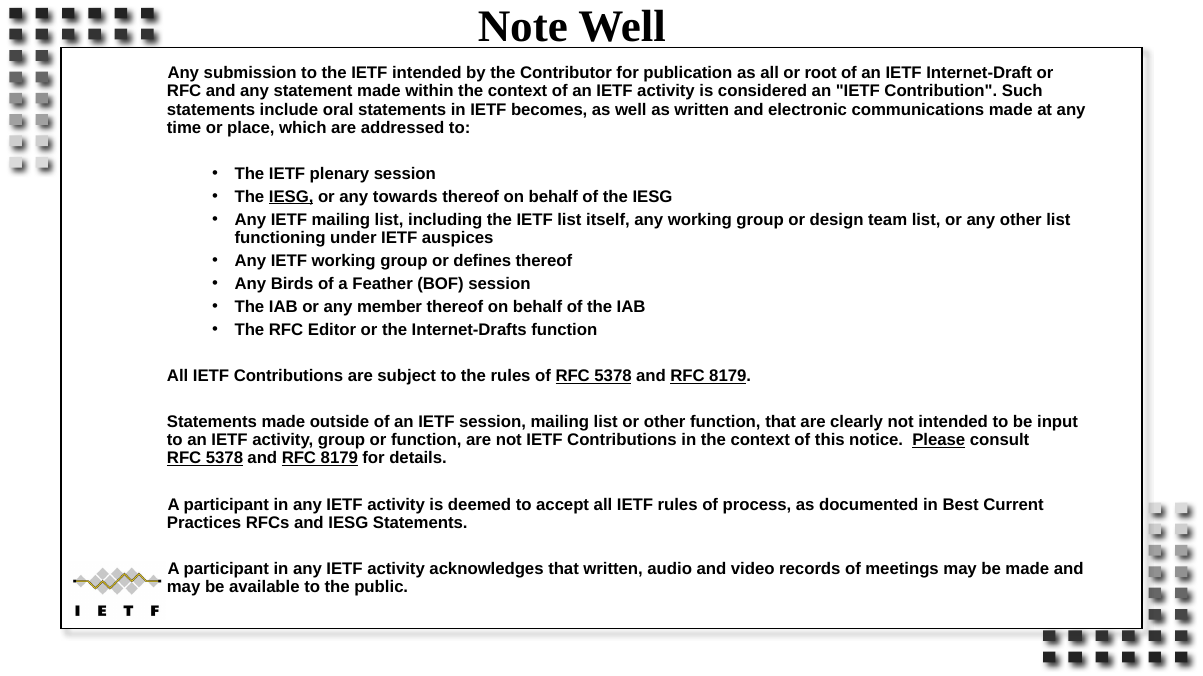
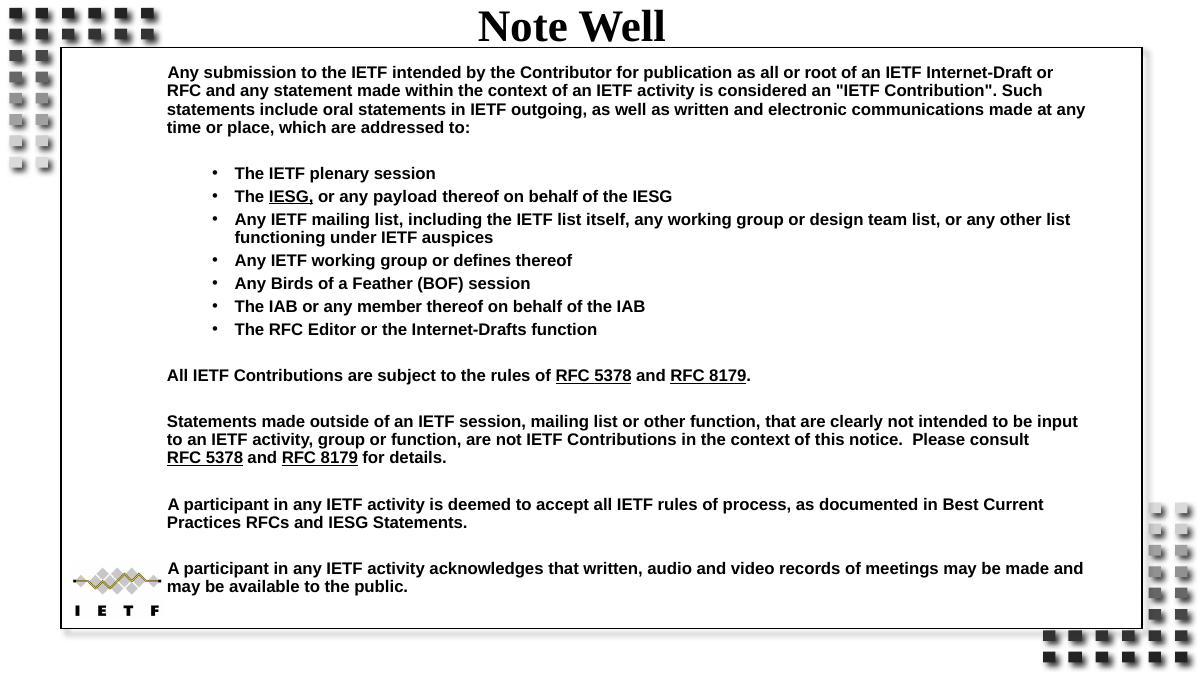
becomes: becomes -> outgoing
towards: towards -> payload
Please underline: present -> none
